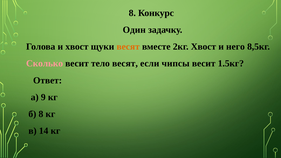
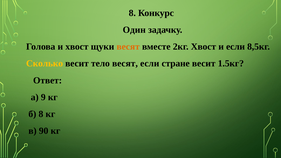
и него: него -> если
Сколько colour: pink -> yellow
чипсы: чипсы -> стране
14: 14 -> 90
